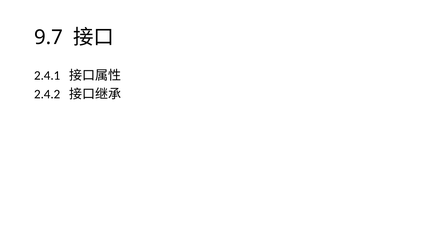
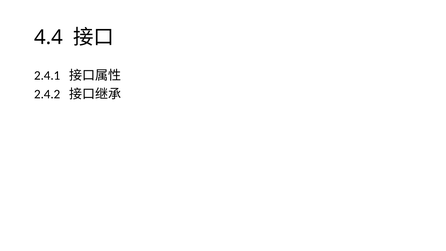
9.7: 9.7 -> 4.4
